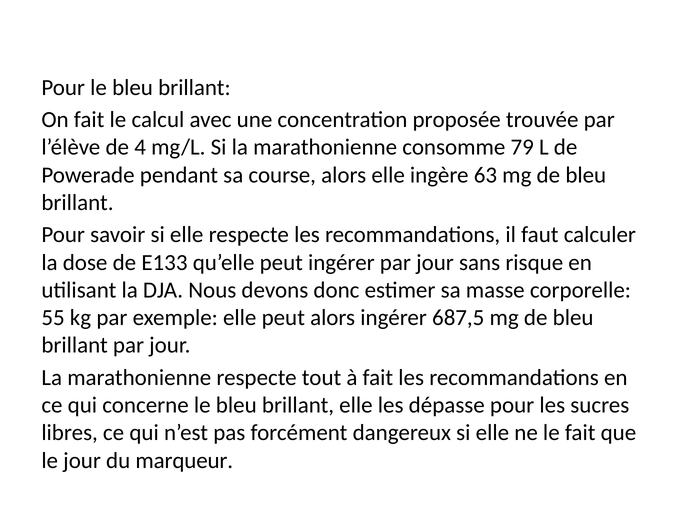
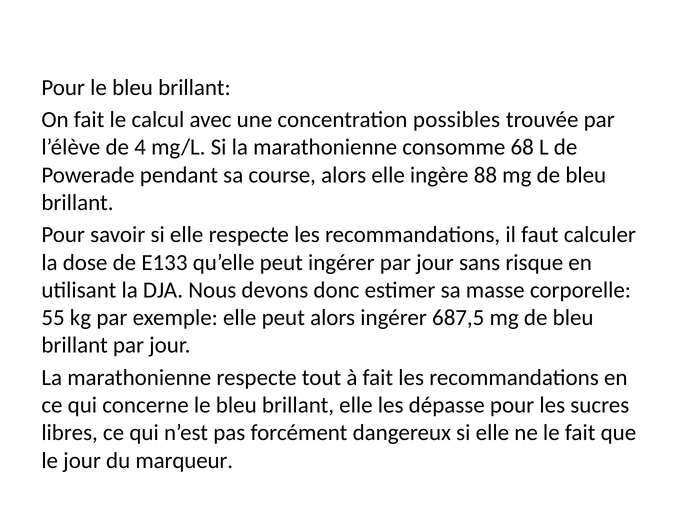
proposée: proposée -> possibles
79: 79 -> 68
63: 63 -> 88
